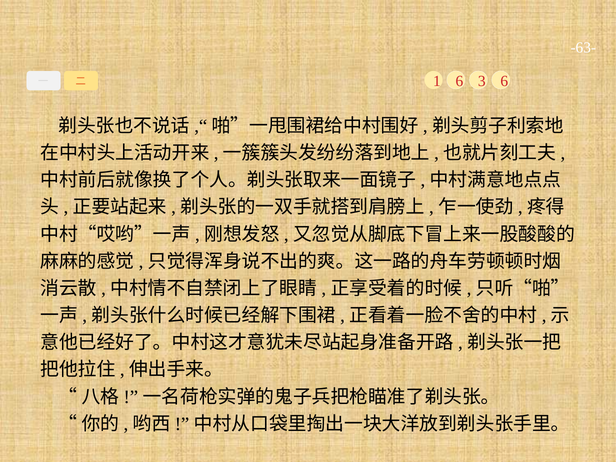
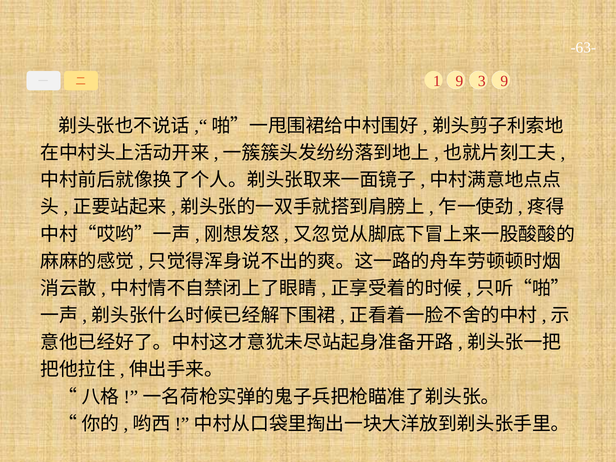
1 6: 6 -> 9
3 6: 6 -> 9
